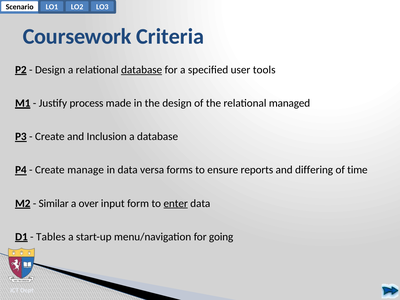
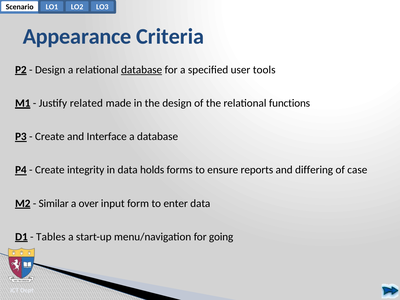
Coursework: Coursework -> Appearance
process: process -> related
managed: managed -> functions
Inclusion: Inclusion -> Interface
manage: manage -> integrity
versa: versa -> holds
time: time -> case
enter underline: present -> none
